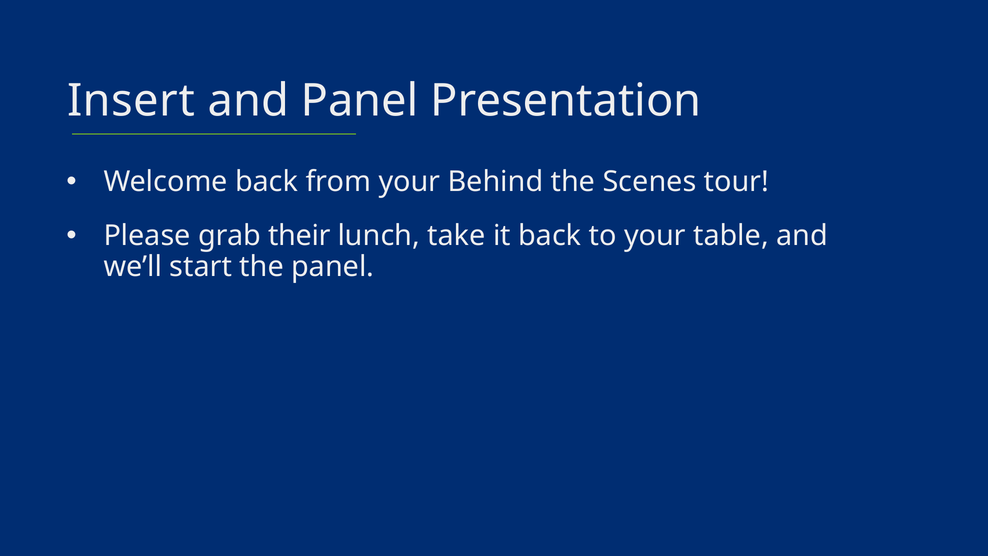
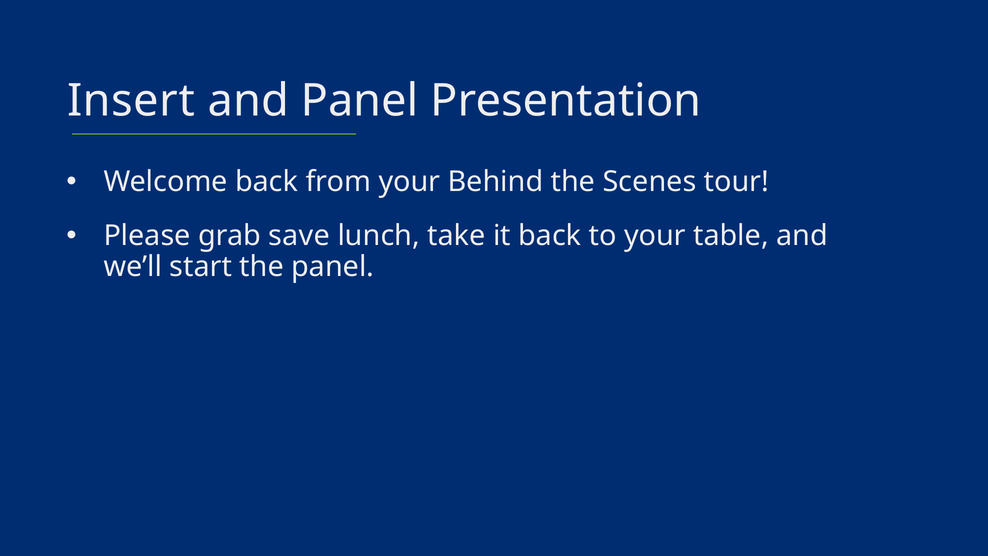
their: their -> save
